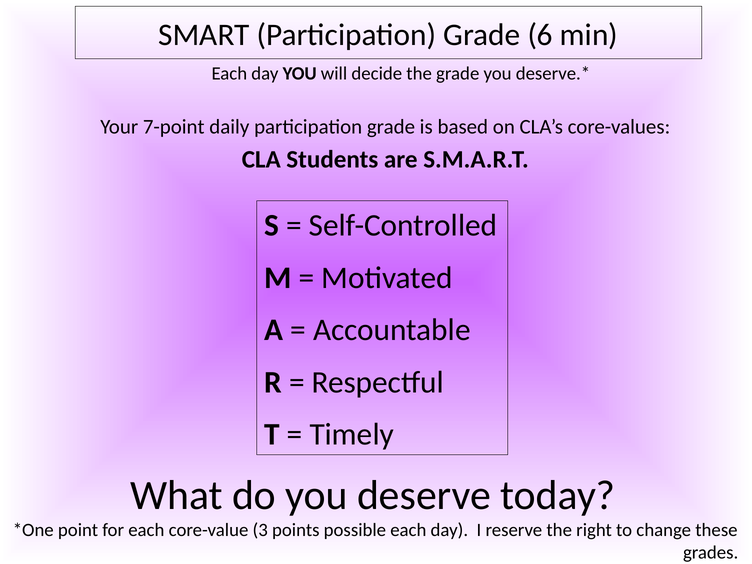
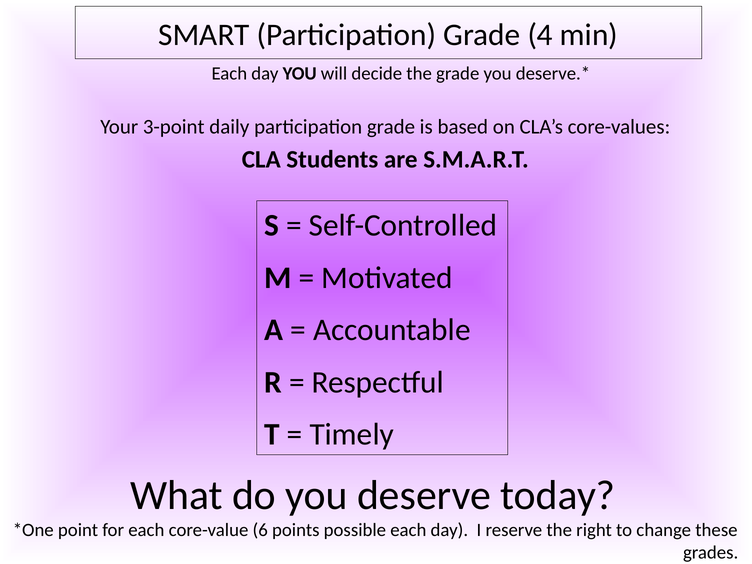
6: 6 -> 4
7-point: 7-point -> 3-point
3: 3 -> 6
